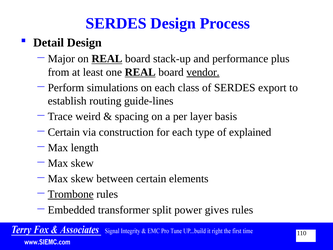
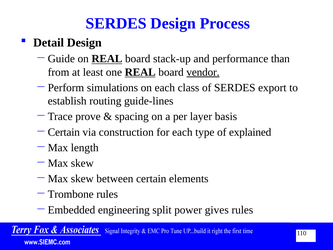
Major: Major -> Guide
plus: plus -> than
weird: weird -> prove
Trombone underline: present -> none
transformer: transformer -> engineering
